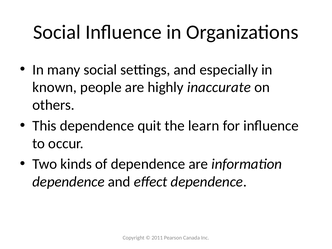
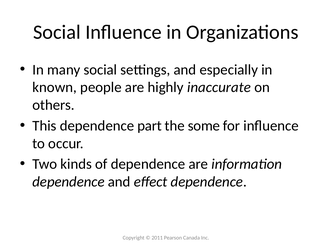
quit: quit -> part
learn: learn -> some
